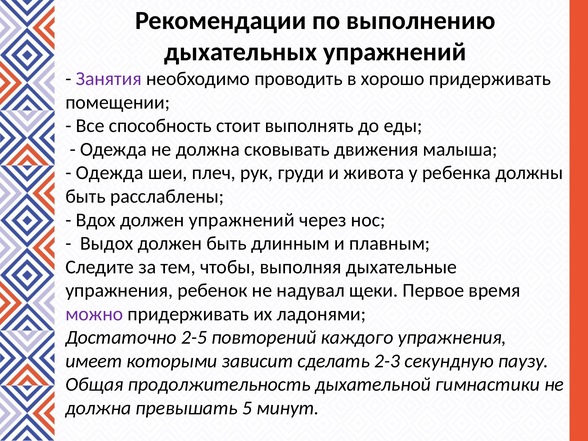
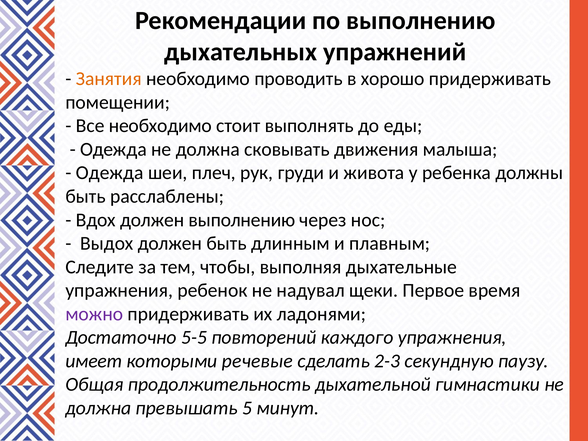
Занятия colour: purple -> orange
Все способность: способность -> необходимо
должен упражнений: упражнений -> выполнению
2-5: 2-5 -> 5-5
зависит: зависит -> речевые
